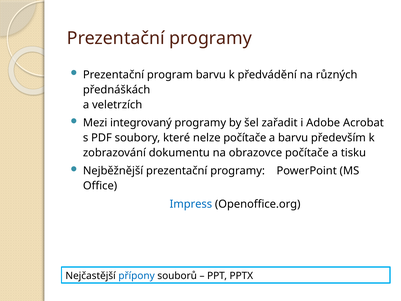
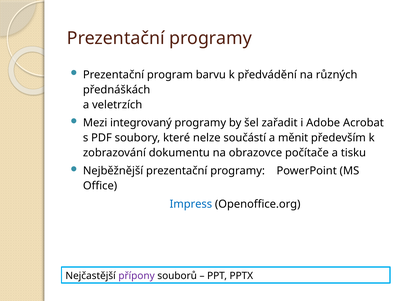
nelze počítače: počítače -> součástí
a barvu: barvu -> měnit
přípony colour: blue -> purple
